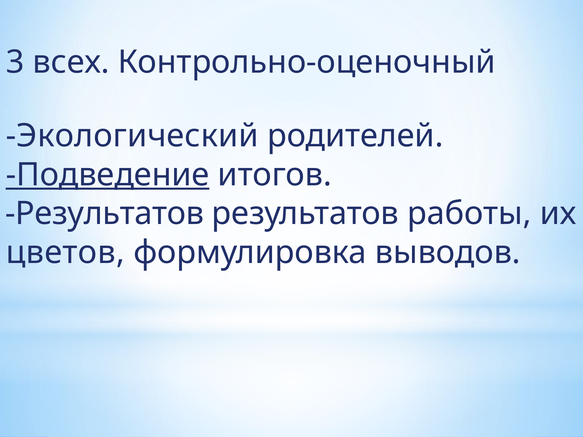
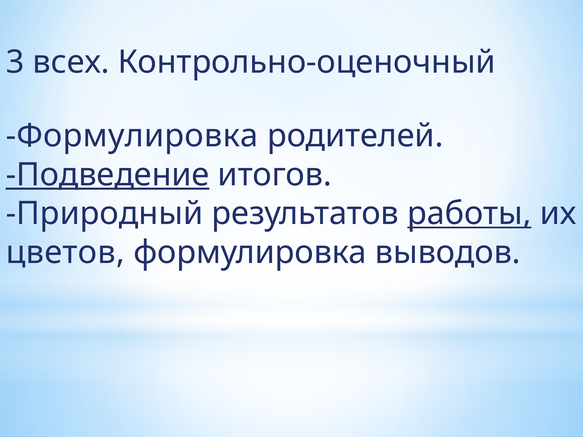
Экологический at (132, 136): Экологический -> Формулировка
Результатов at (105, 214): Результатов -> Природный
работы underline: none -> present
